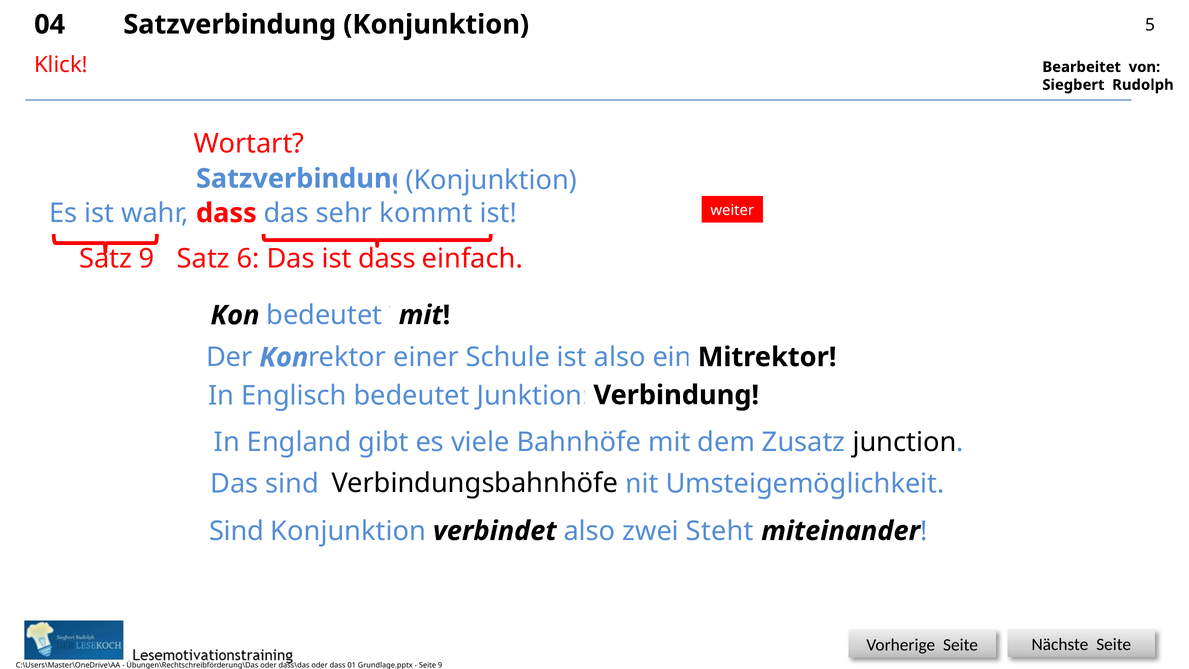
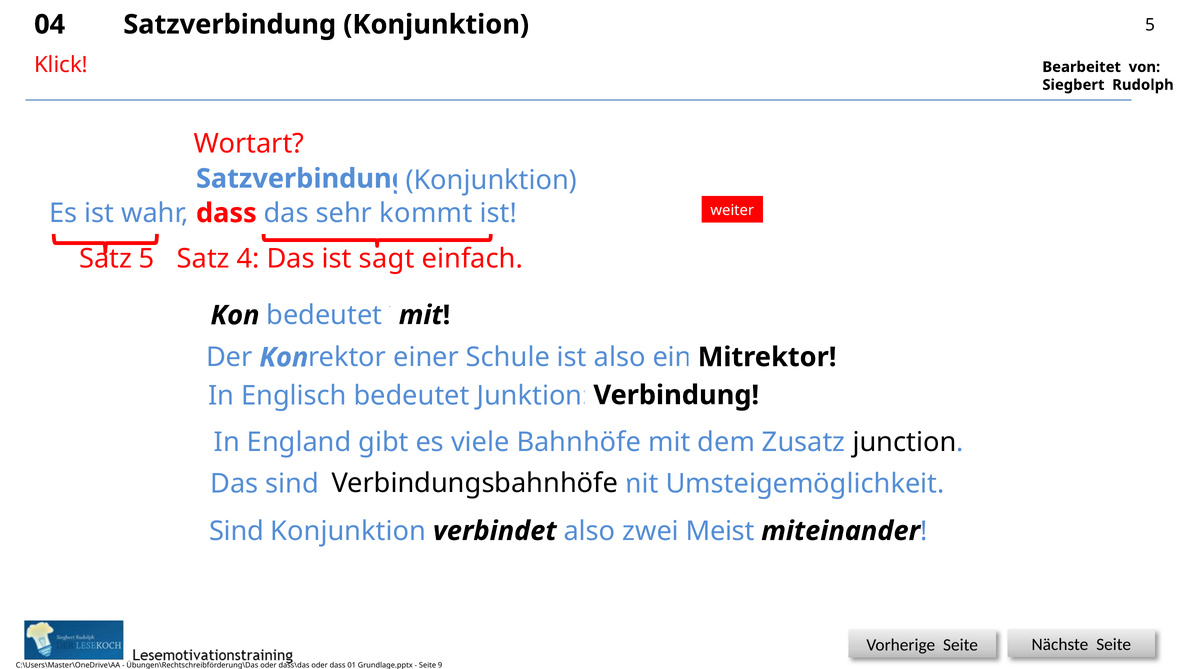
Satz 9: 9 -> 5
6: 6 -> 4
ist dass: dass -> sagt
Steht: Steht -> Meist
